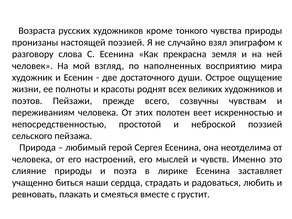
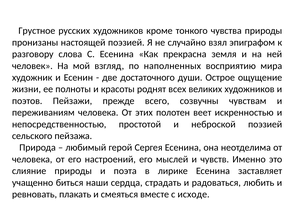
Возраста: Возраста -> Грустное
грустит: грустит -> исходе
